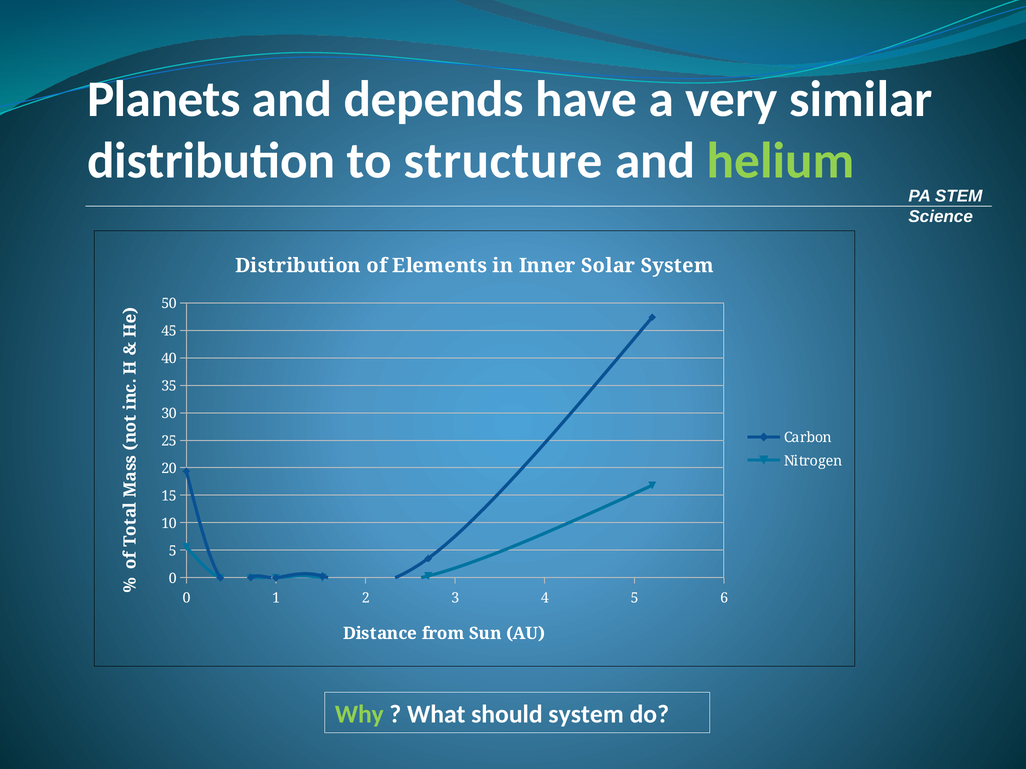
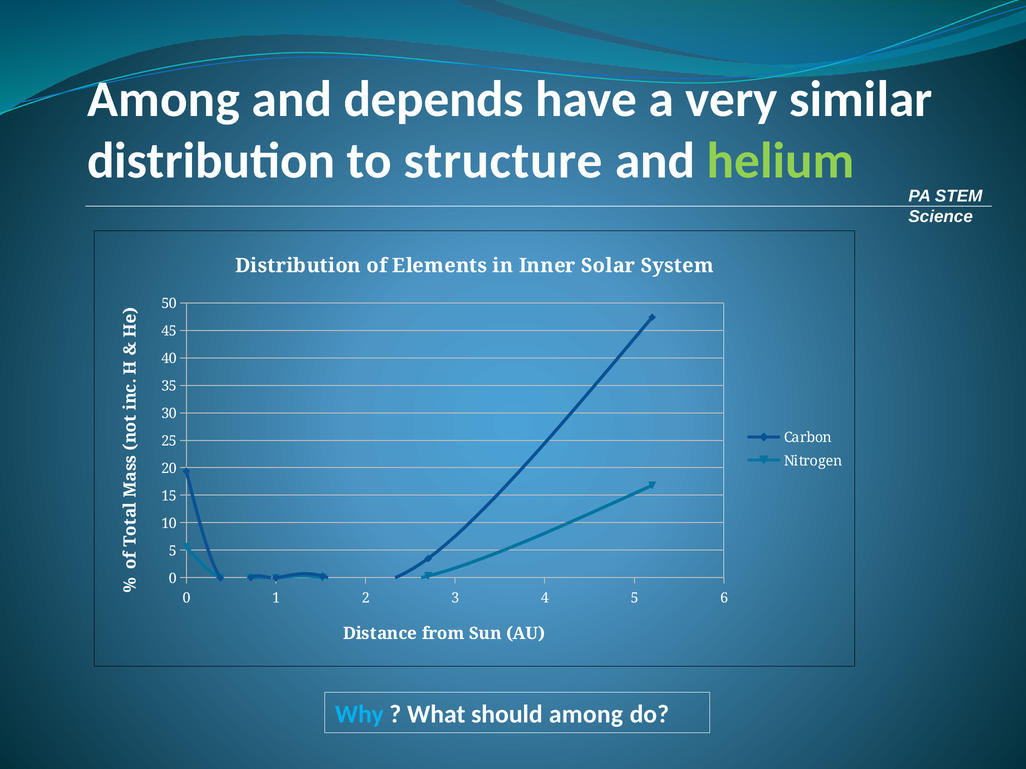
Planets at (164, 99): Planets -> Among
Why colour: light green -> light blue
should system: system -> among
